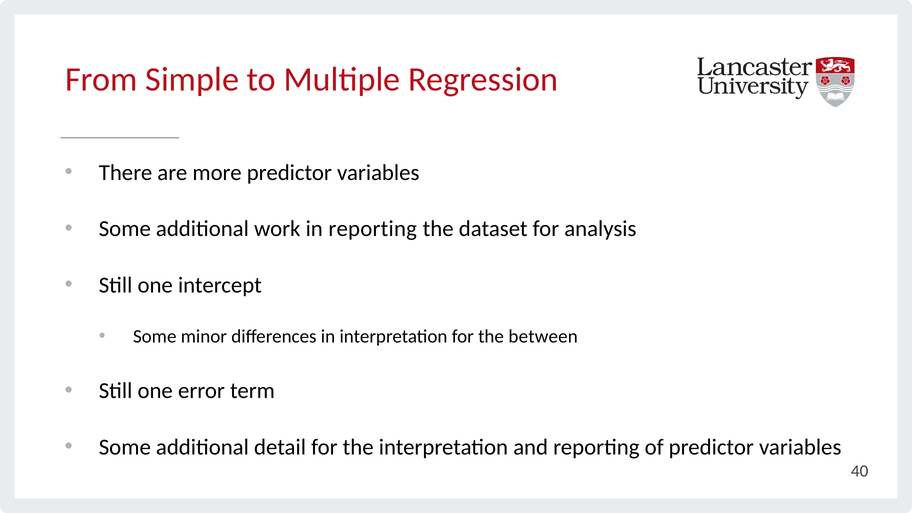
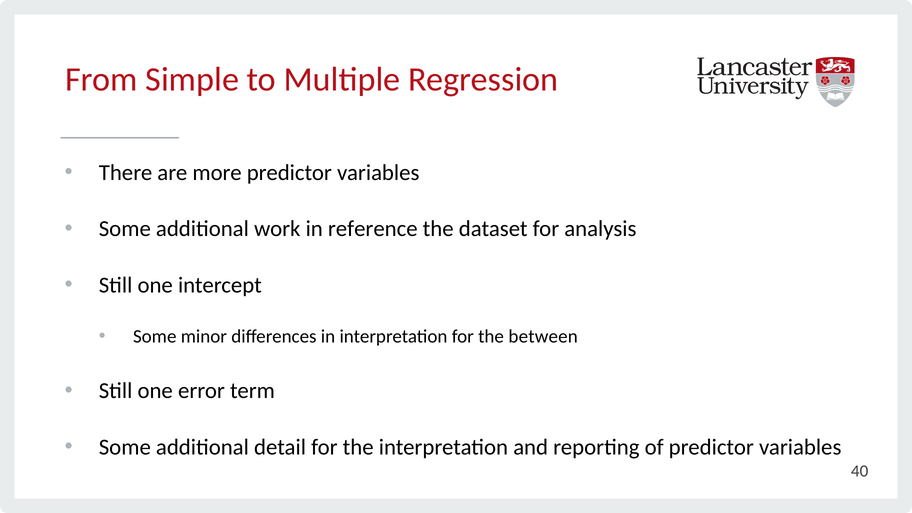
in reporting: reporting -> reference
